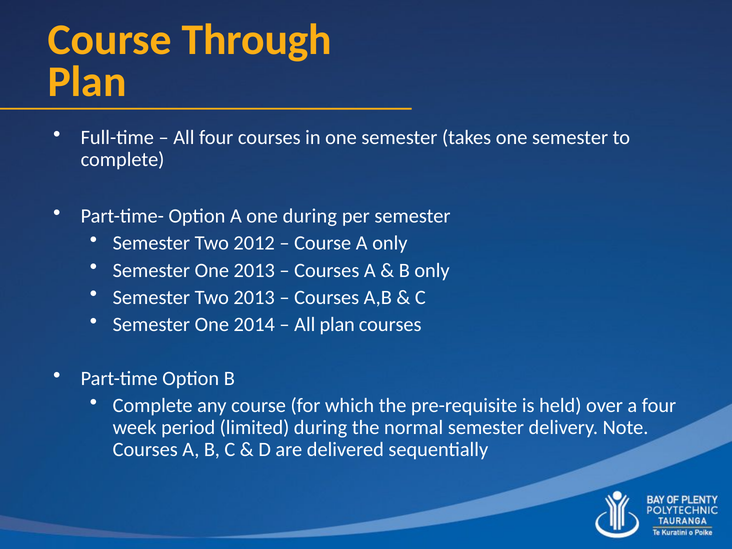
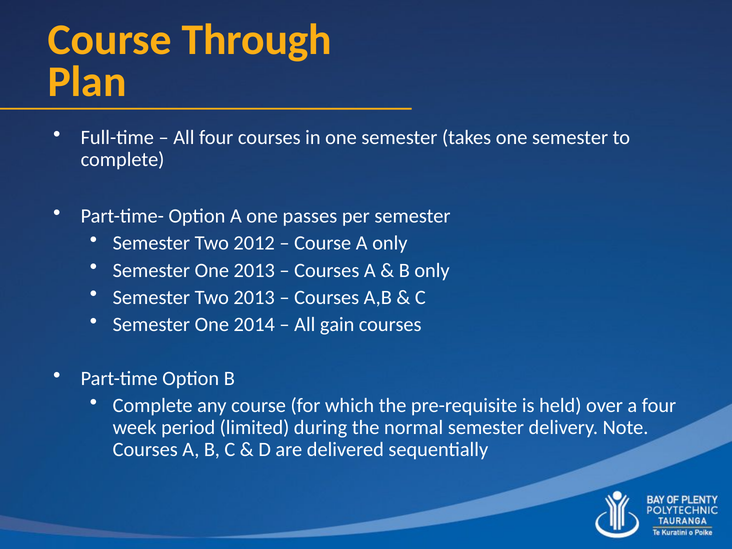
one during: during -> passes
All plan: plan -> gain
